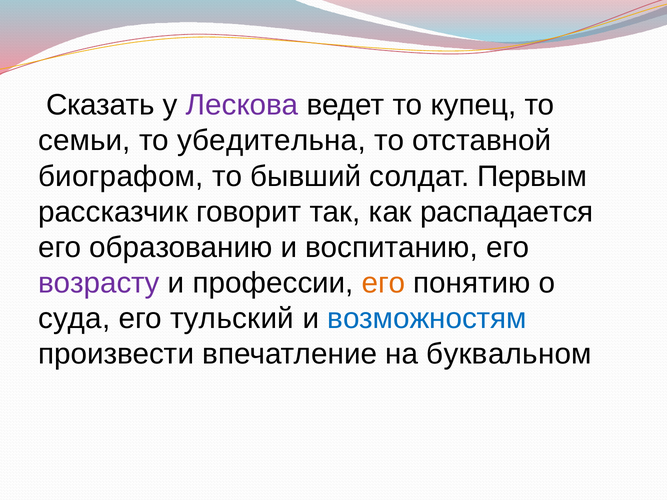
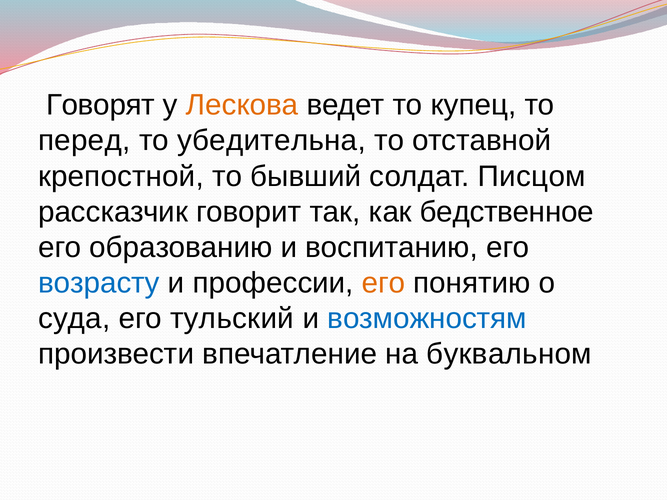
Сказать: Сказать -> Говорят
Лескова colour: purple -> orange
семьи: семьи -> перед
биографом: биографом -> крепостной
Первым: Первым -> Писцом
распадается: распадается -> бедственное
возрасту colour: purple -> blue
